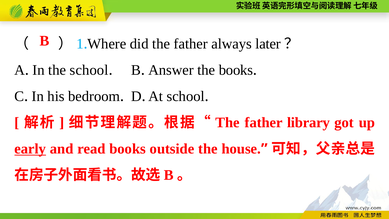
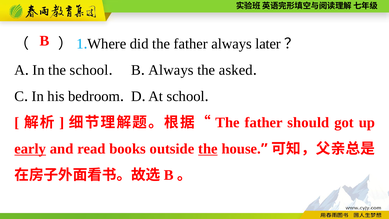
Answer at (171, 70): Answer -> Always
the books: books -> asked
library: library -> should
the at (208, 149) underline: none -> present
